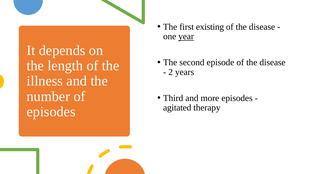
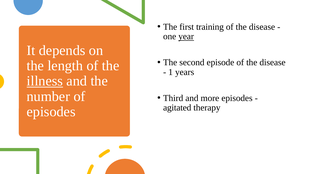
existing: existing -> training
2: 2 -> 1
illness underline: none -> present
